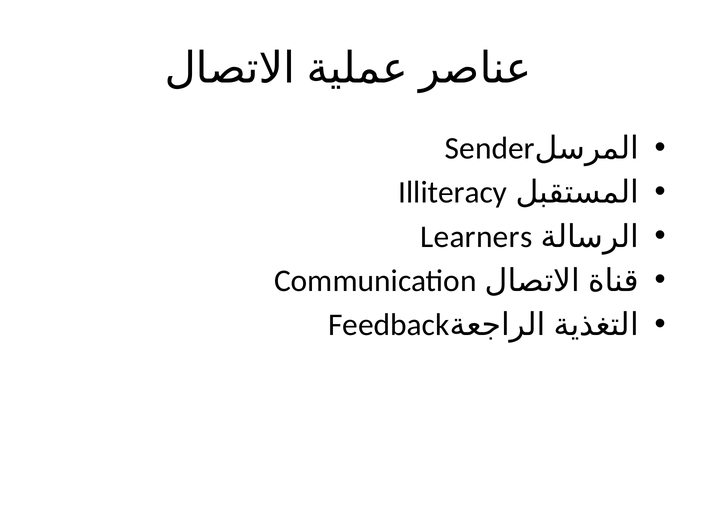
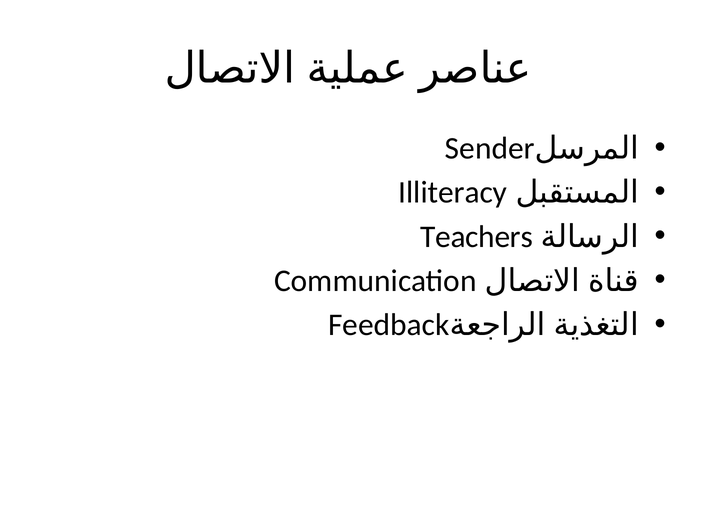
Learners: Learners -> Teachers
